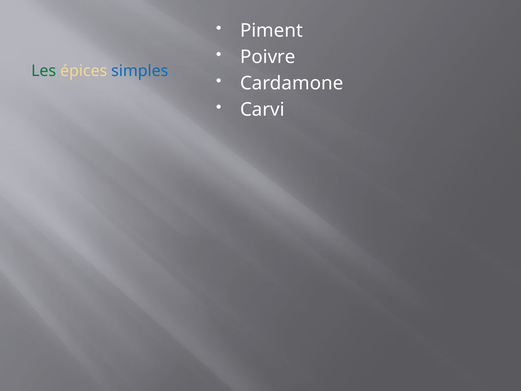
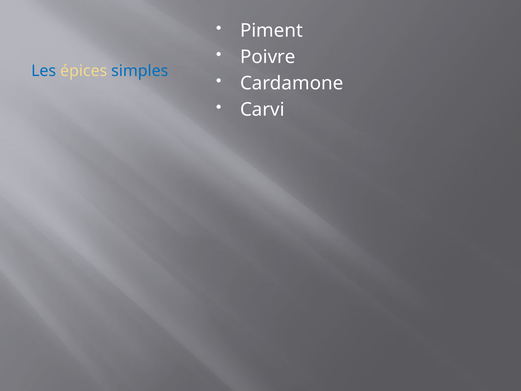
Les colour: green -> blue
